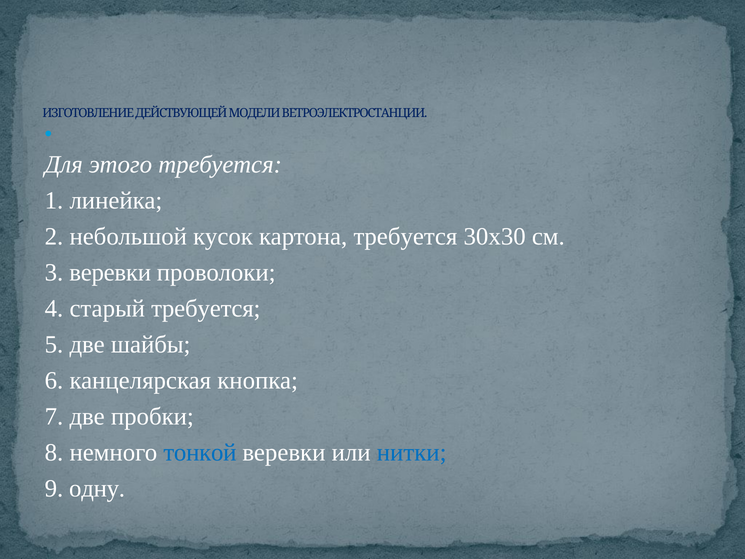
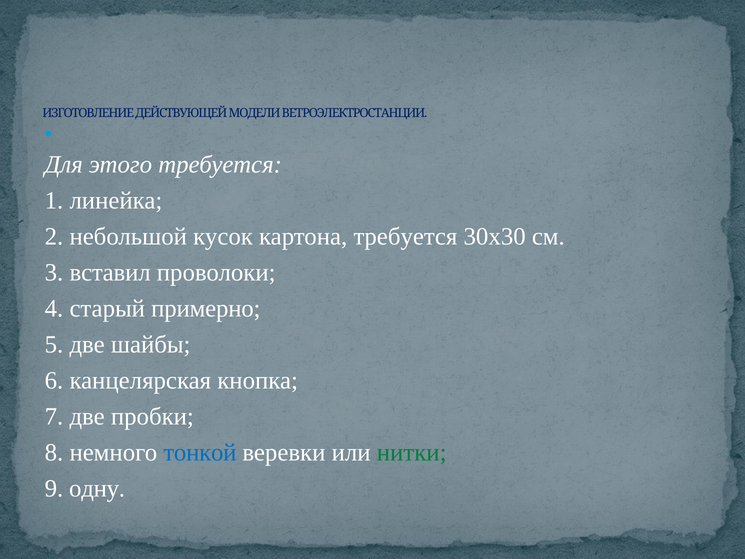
3 веревки: веревки -> вставил
старый требуется: требуется -> примерно
нитки colour: blue -> green
